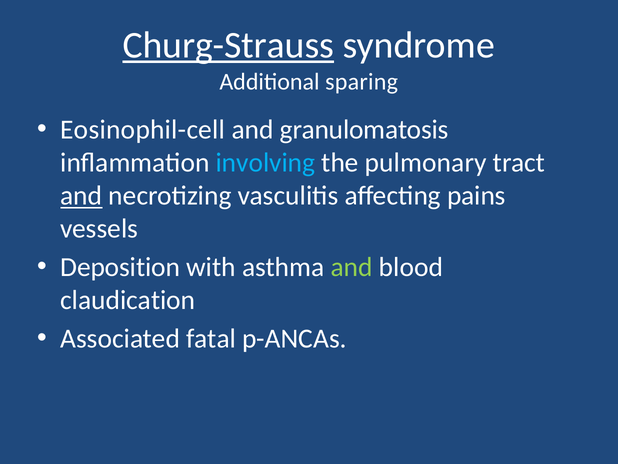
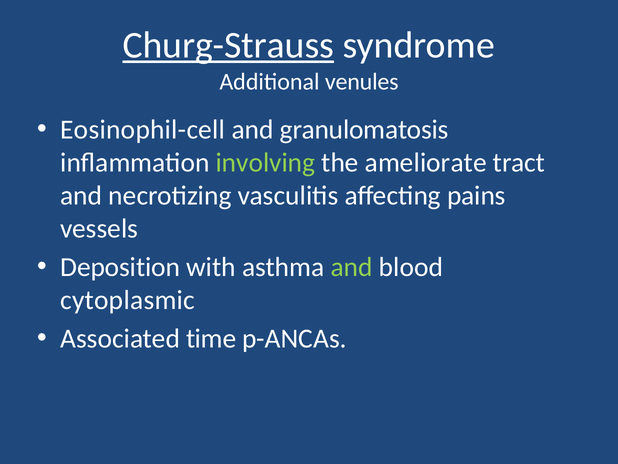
sparing: sparing -> venules
involving colour: light blue -> light green
pulmonary: pulmonary -> ameliorate
and at (81, 196) underline: present -> none
claudication: claudication -> cytoplasmic
fatal: fatal -> time
